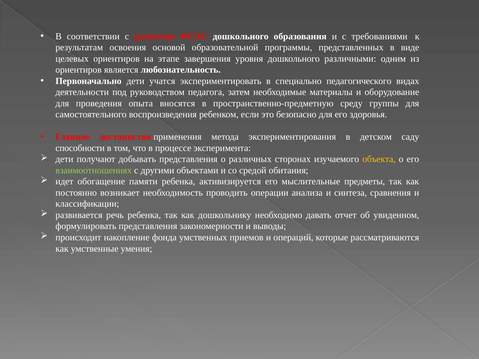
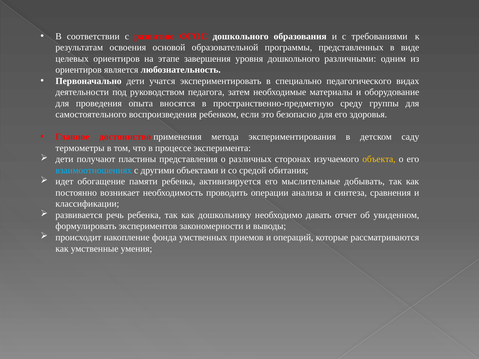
способности: способности -> термометры
добывать: добывать -> пластины
взаимоотношениях colour: light green -> light blue
предметы: предметы -> добывать
формулировать представления: представления -> экспериментов
